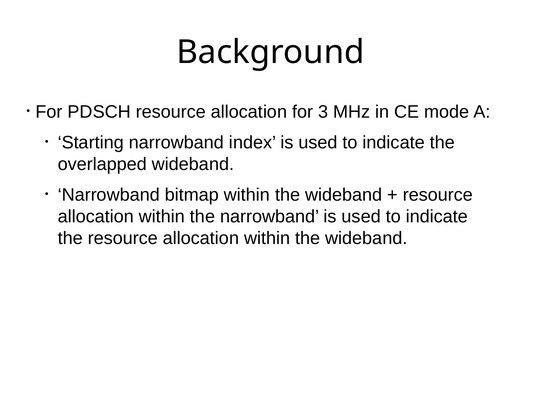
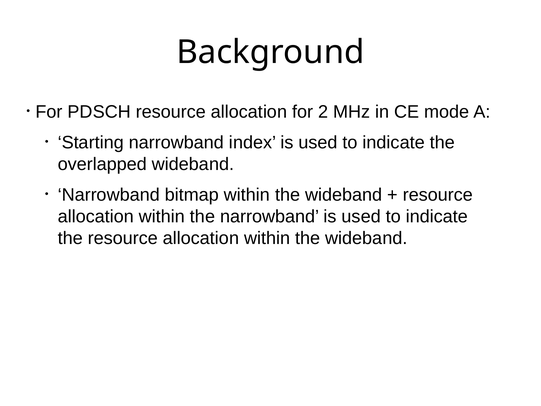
3: 3 -> 2
